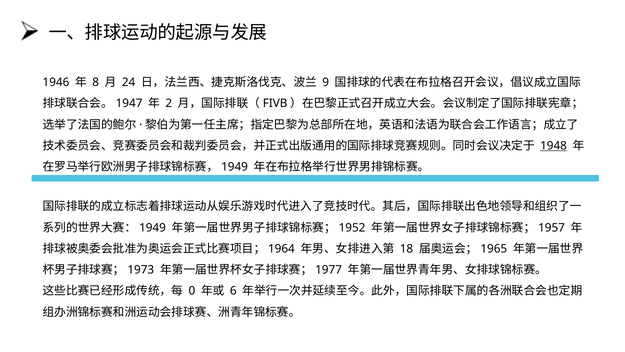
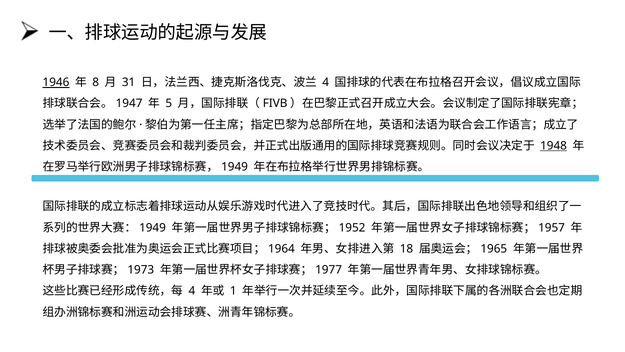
1946 underline: none -> present
24: 24 -> 31
9 at (326, 82): 9 -> 4
2: 2 -> 5
0 at (192, 291): 0 -> 4
6: 6 -> 1
